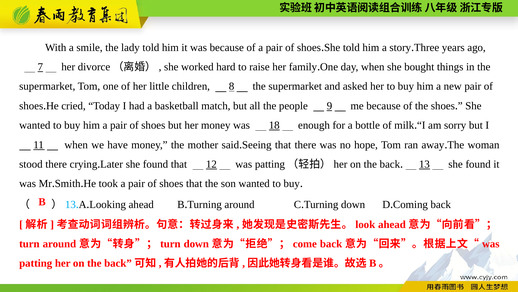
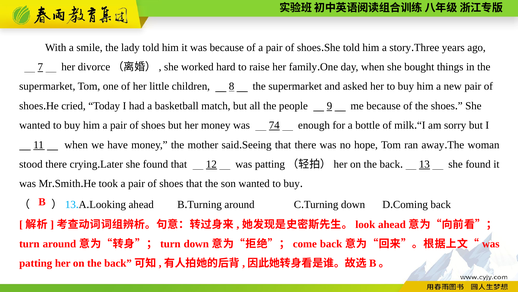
18: 18 -> 74
